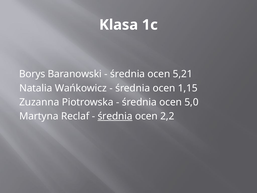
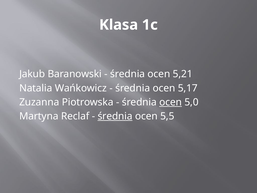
Borys: Borys -> Jakub
1,15: 1,15 -> 5,17
ocen at (171, 102) underline: none -> present
2,2: 2,2 -> 5,5
